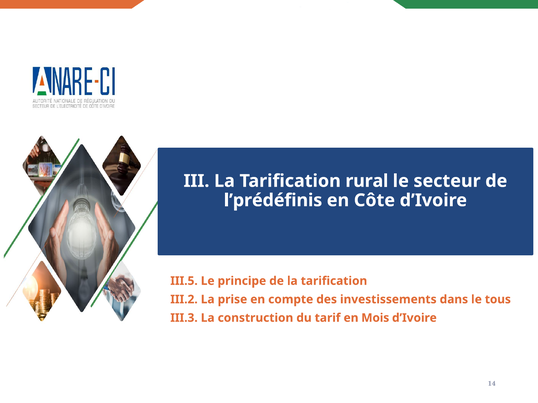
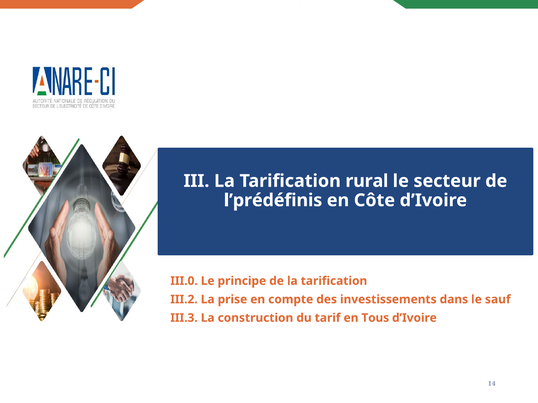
III.5: III.5 -> III.0
tous: tous -> sauf
Mois: Mois -> Tous
